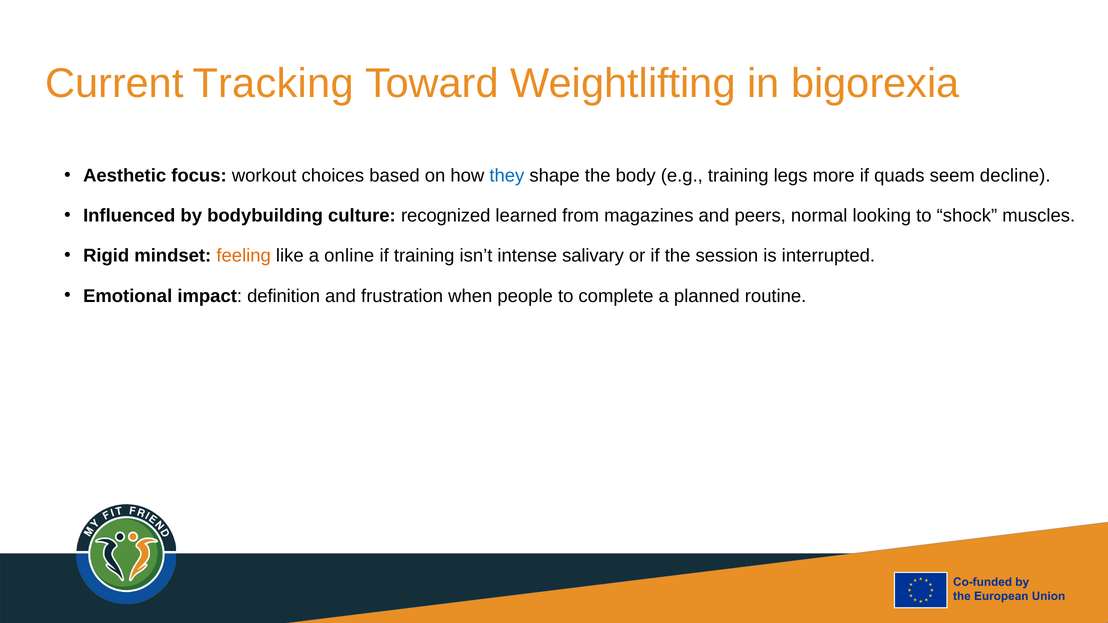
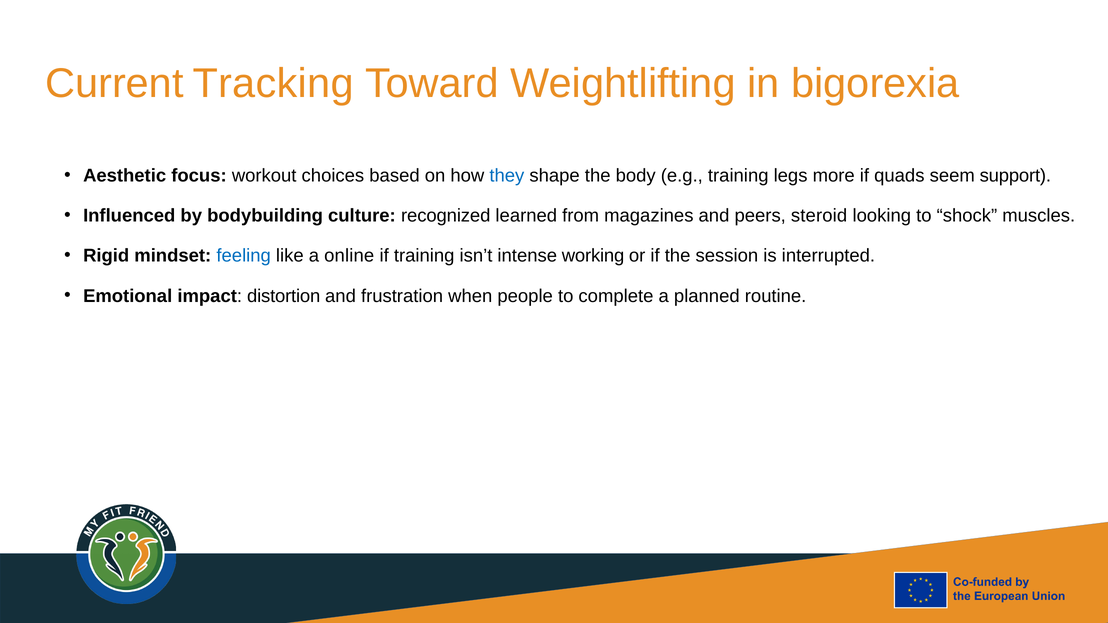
decline: decline -> support
normal: normal -> steroid
feeling colour: orange -> blue
salivary: salivary -> working
definition: definition -> distortion
